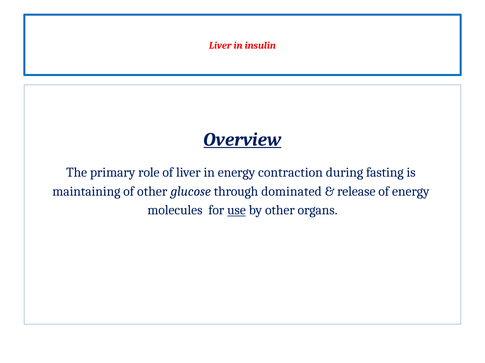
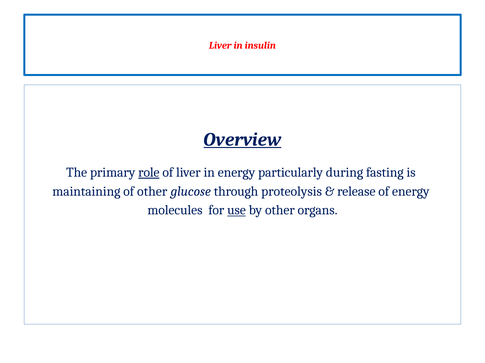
role underline: none -> present
contraction: contraction -> particularly
dominated: dominated -> proteolysis
